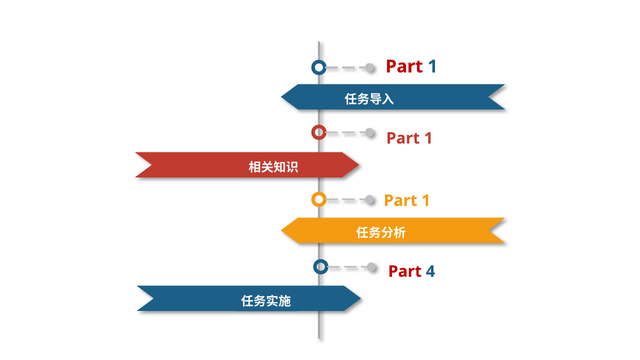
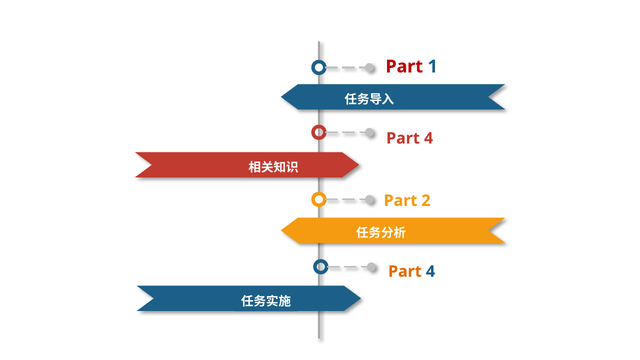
1 at (429, 138): 1 -> 4
1 at (426, 201): 1 -> 2
Part at (405, 271) colour: red -> orange
